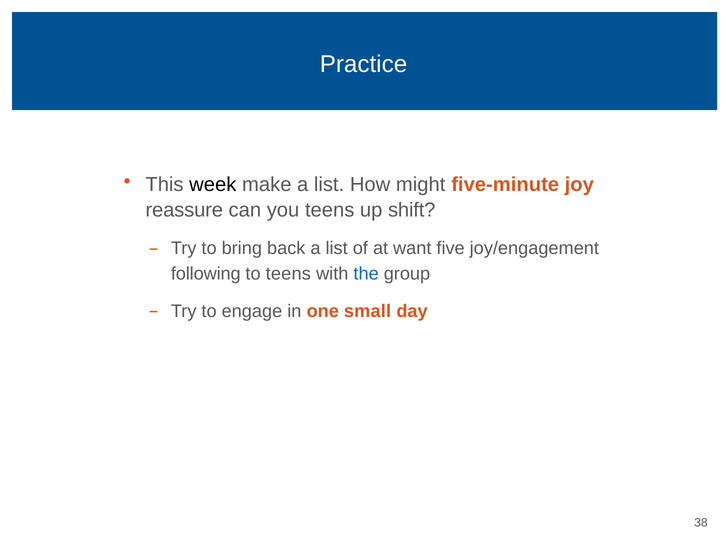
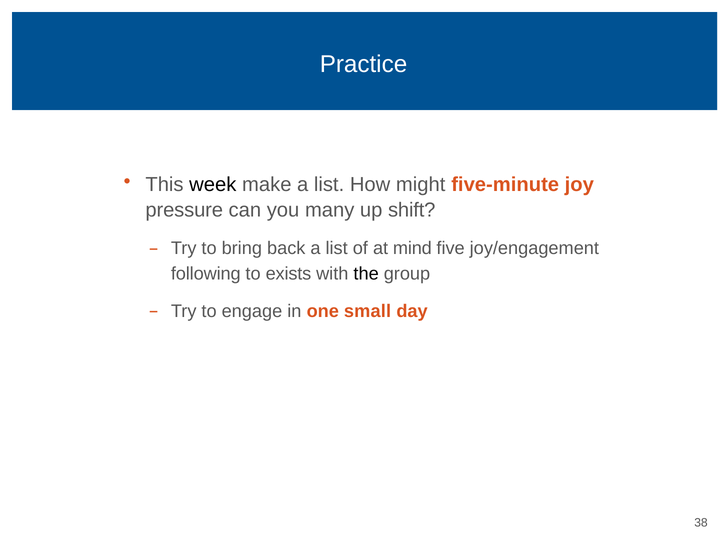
reassure: reassure -> pressure
you teens: teens -> many
want: want -> mind
to teens: teens -> exists
the colour: blue -> black
